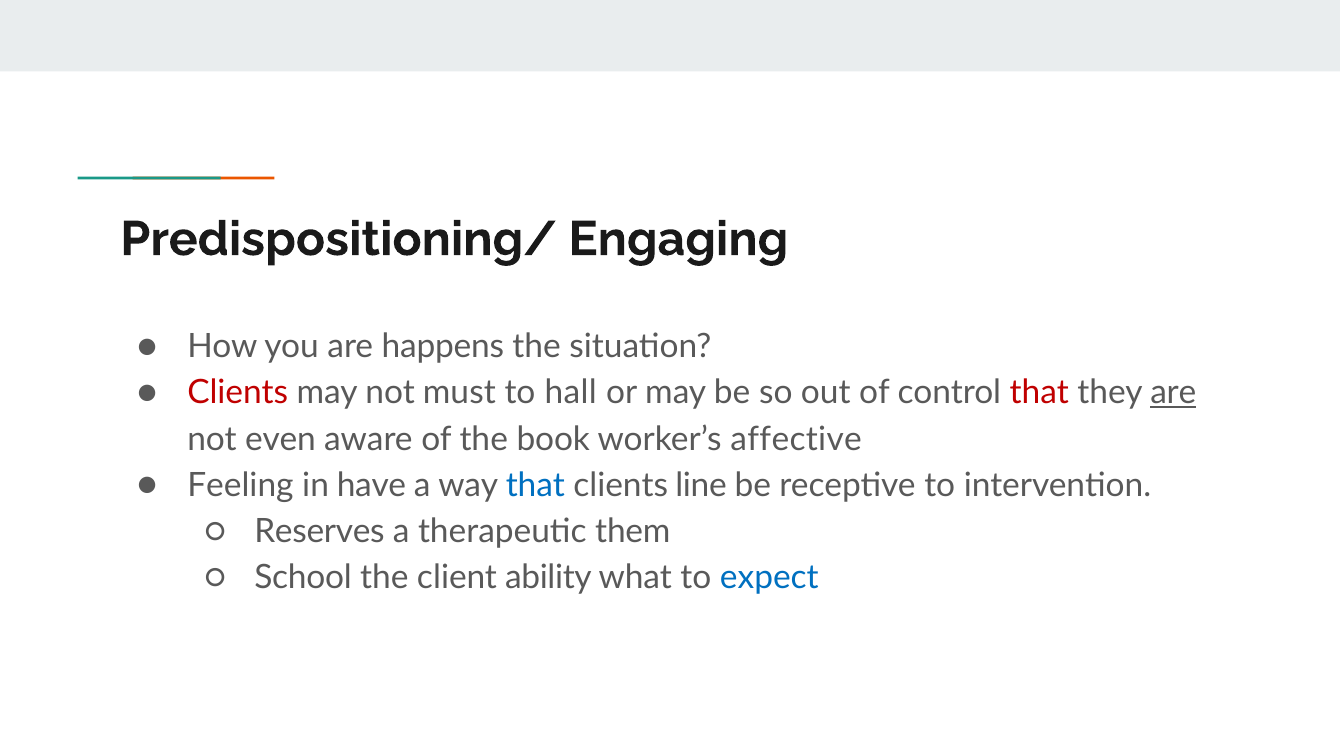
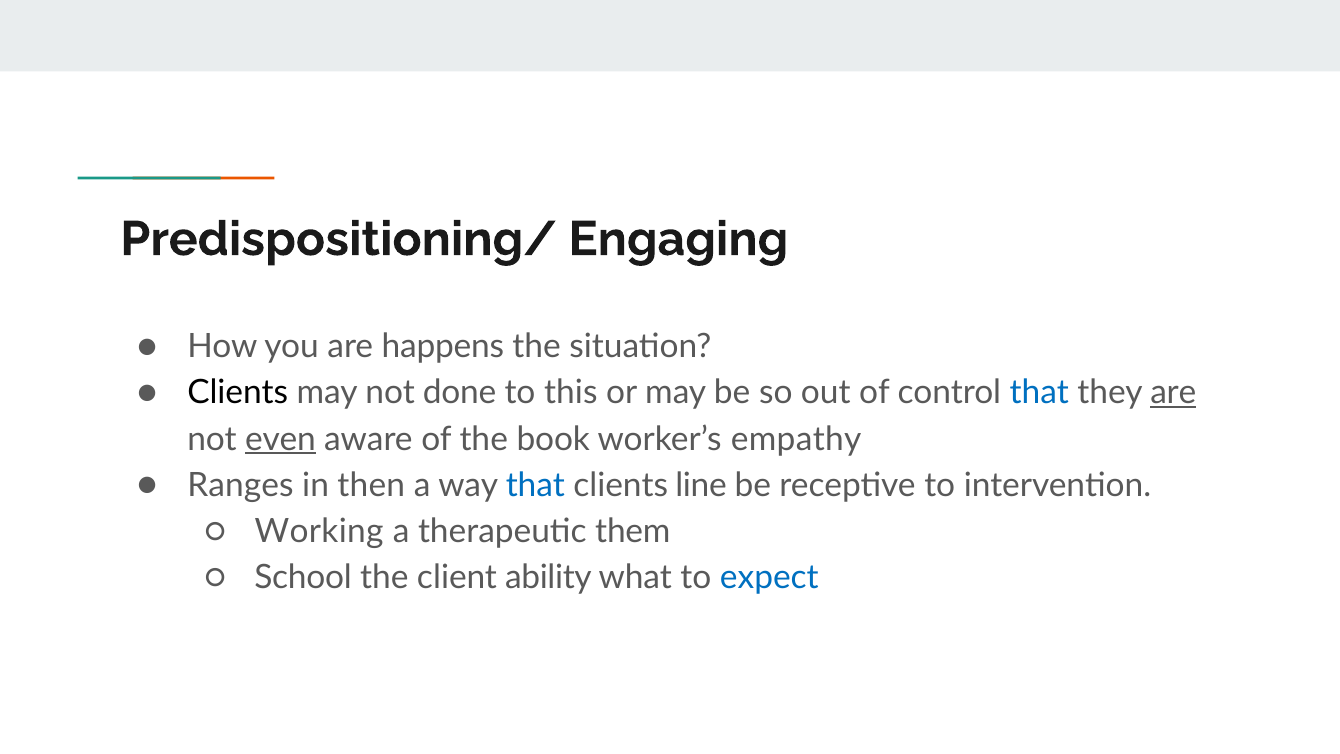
Clients at (238, 393) colour: red -> black
must: must -> done
hall: hall -> this
that at (1039, 393) colour: red -> blue
even underline: none -> present
affective: affective -> empathy
Feeling: Feeling -> Ranges
have: have -> then
Reserves: Reserves -> Working
